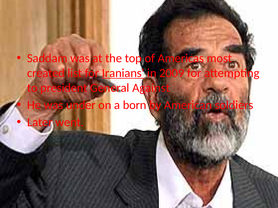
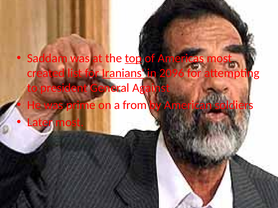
top underline: none -> present
2009: 2009 -> 2096
under: under -> prime
born: born -> from
Later went: went -> most
